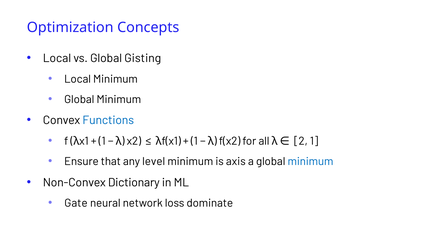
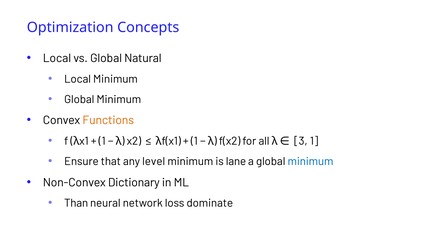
Gisting: Gisting -> Natural
Functions colour: blue -> orange
2: 2 -> 3
axis: axis -> lane
Gate: Gate -> Than
